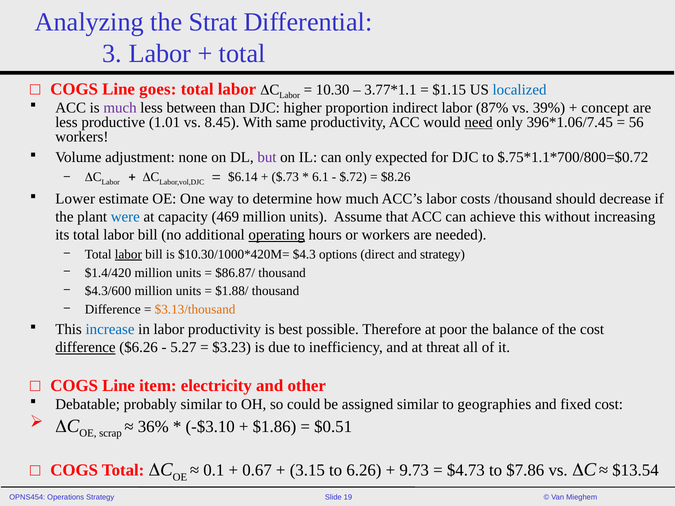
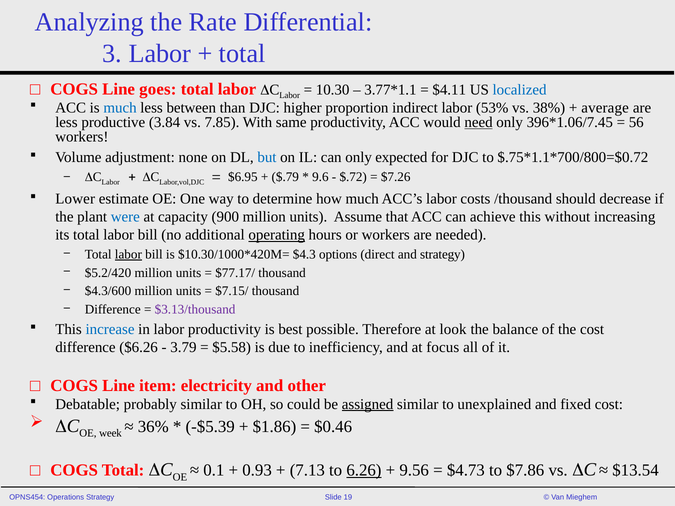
Strat: Strat -> Rate
$1.15: $1.15 -> $4.11
much at (120, 108) colour: purple -> blue
87%: 87% -> 53%
39%: 39% -> 38%
concept: concept -> average
1.01: 1.01 -> 3.84
8.45: 8.45 -> 7.85
but colour: purple -> blue
$6.14: $6.14 -> $6.95
$.73: $.73 -> $.79
6.1: 6.1 -> 9.6
$8.26: $8.26 -> $7.26
469: 469 -> 900
$1.4/420: $1.4/420 -> $5.2/420
$86.87/: $86.87/ -> $77.17/
$1.88/: $1.88/ -> $7.15/
$3.13/thousand colour: orange -> purple
poor: poor -> look
difference at (85, 348) underline: present -> none
5.27: 5.27 -> 3.79
$3.23: $3.23 -> $5.58
threat: threat -> focus
assigned underline: none -> present
geographies: geographies -> unexplained
scrap: scrap -> week
-$3.10: -$3.10 -> -$5.39
$0.51: $0.51 -> $0.46
0.67: 0.67 -> 0.93
3.15: 3.15 -> 7.13
6.26 underline: none -> present
9.73: 9.73 -> 9.56
